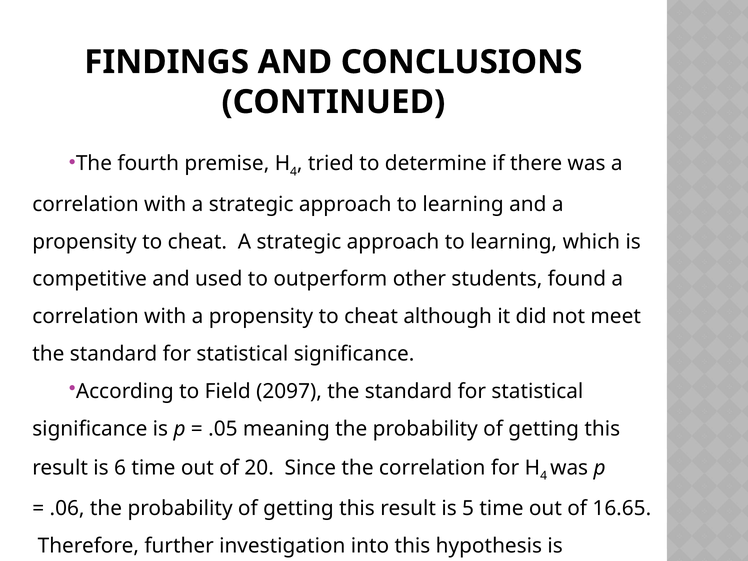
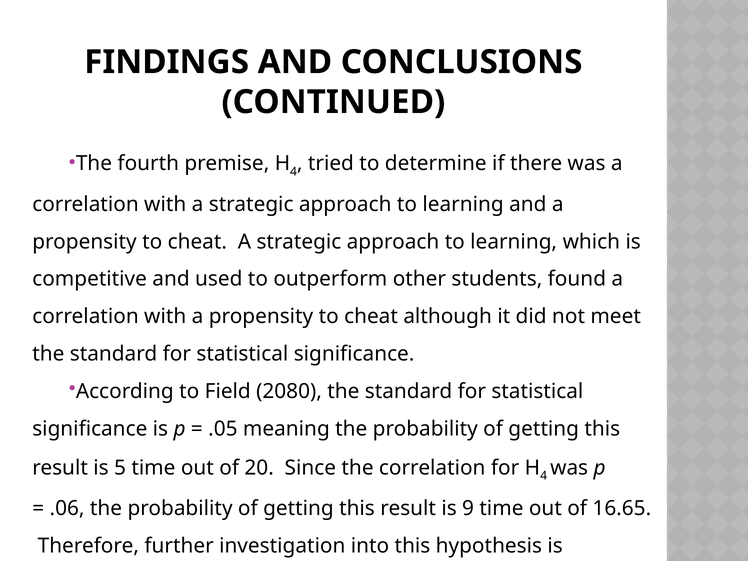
2097: 2097 -> 2080
6: 6 -> 5
5: 5 -> 9
